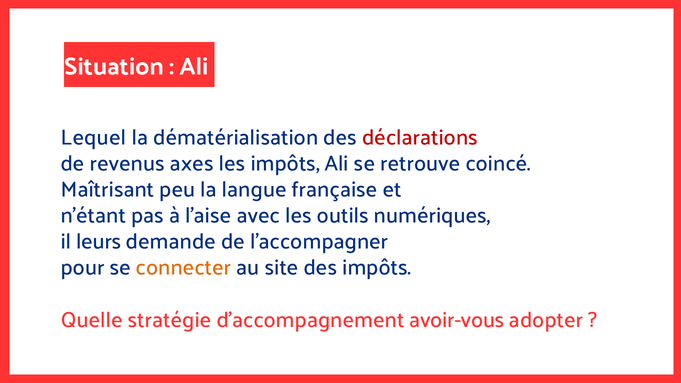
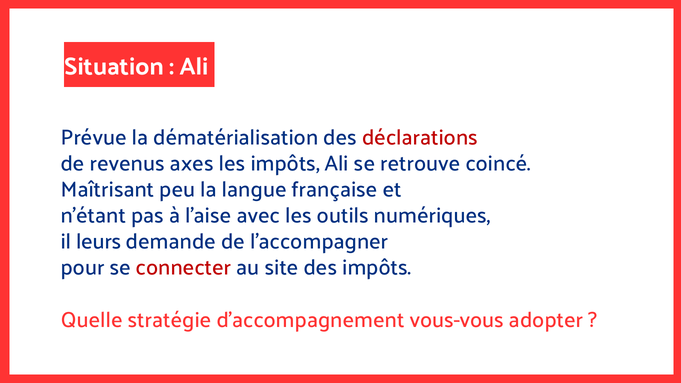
Lequel: Lequel -> Prévue
connecter colour: orange -> red
avoir-vous: avoir-vous -> vous-vous
